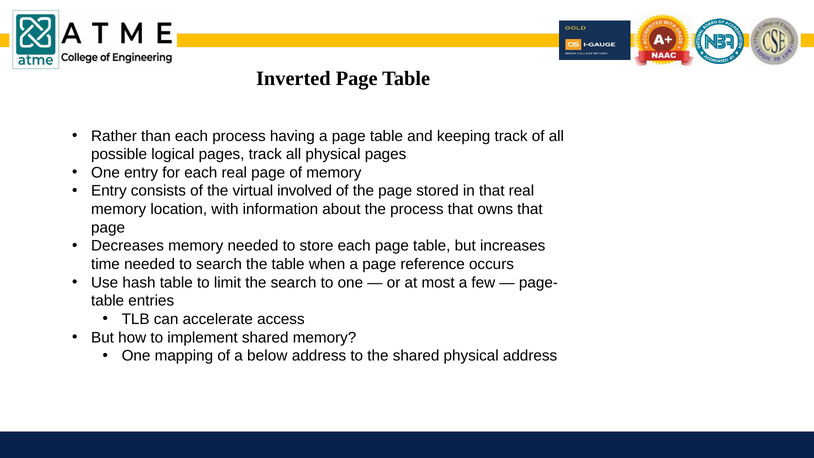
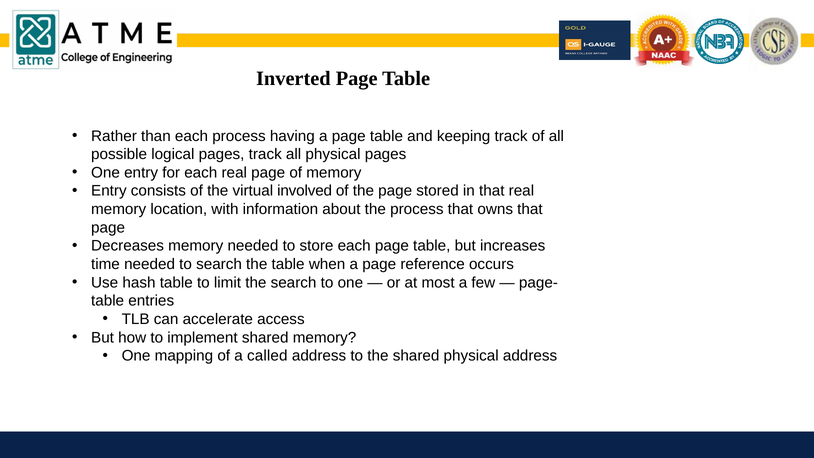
below: below -> called
